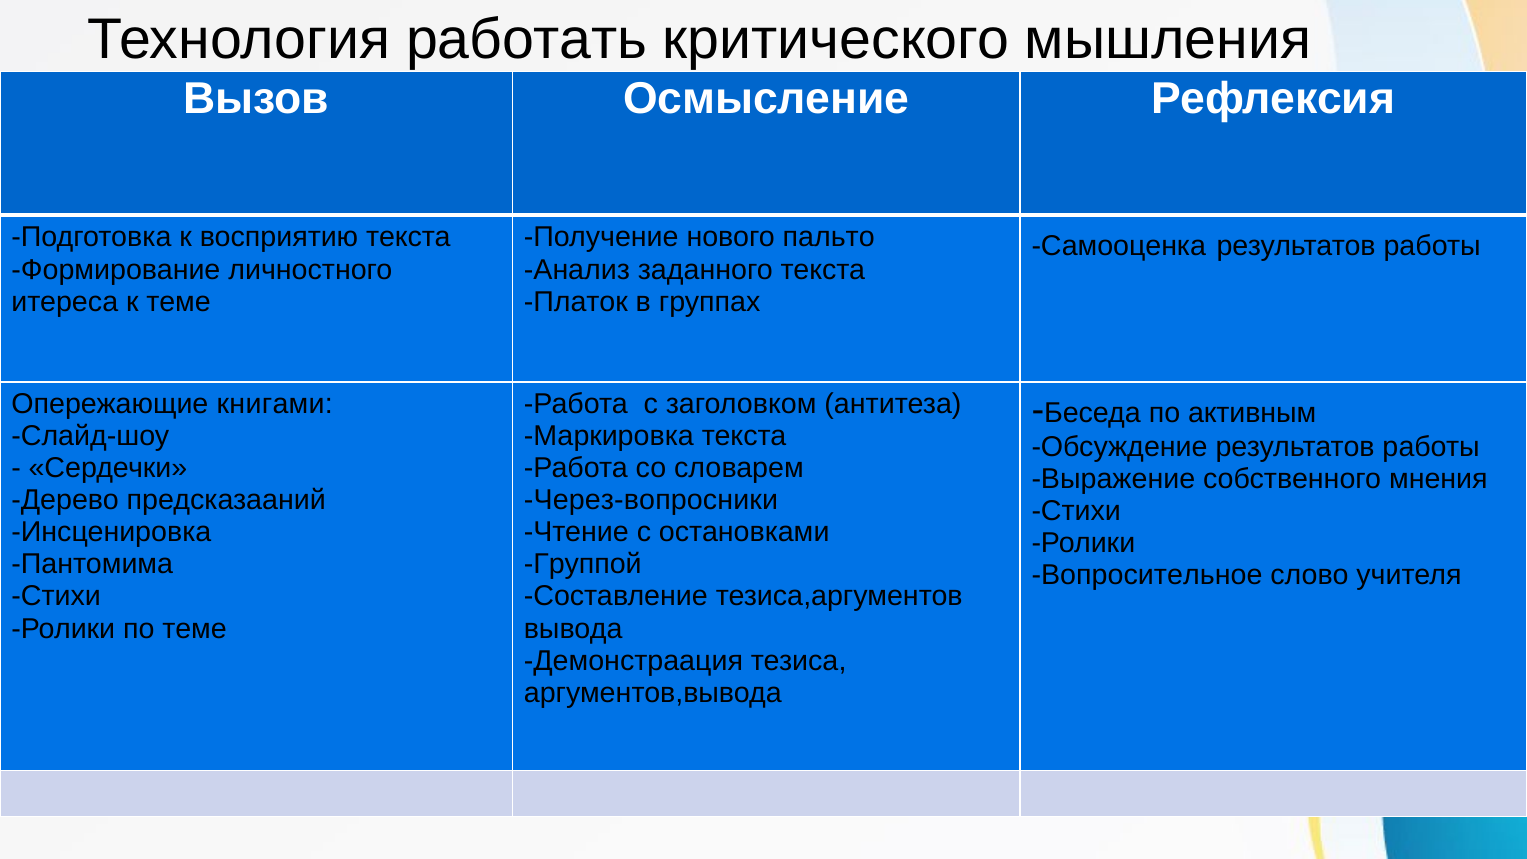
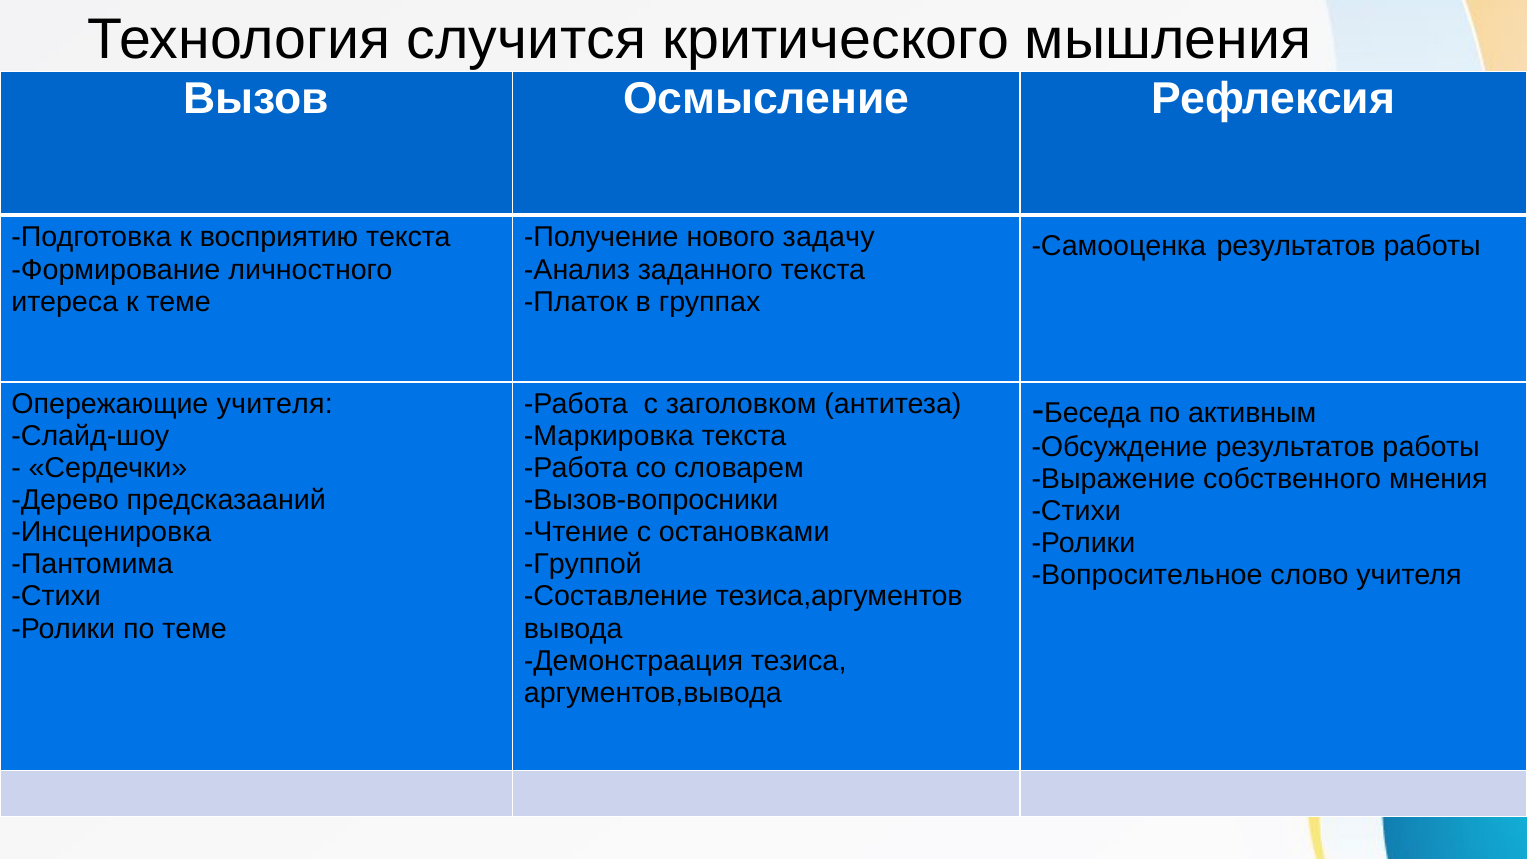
работать: работать -> случится
пальто: пальто -> задачу
Опережающие книгами: книгами -> учителя
Через-вопросники: Через-вопросники -> Вызов-вопросники
